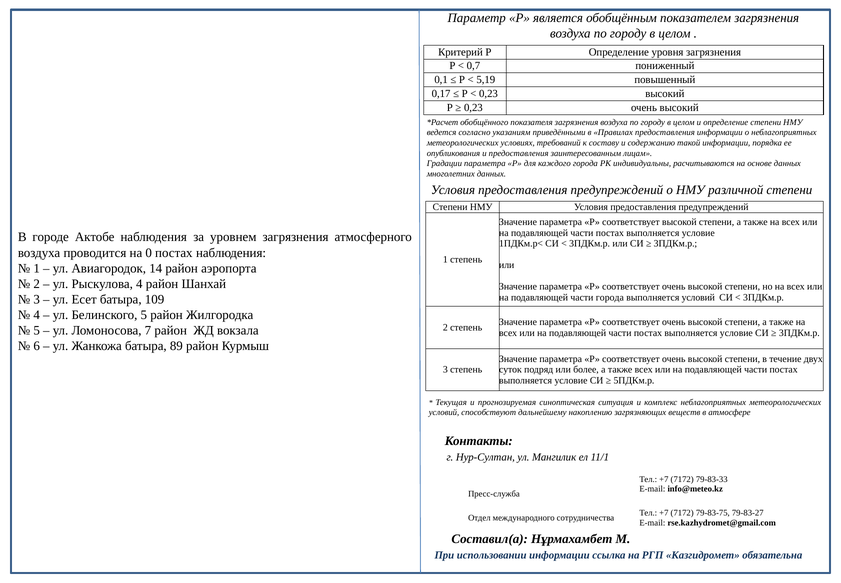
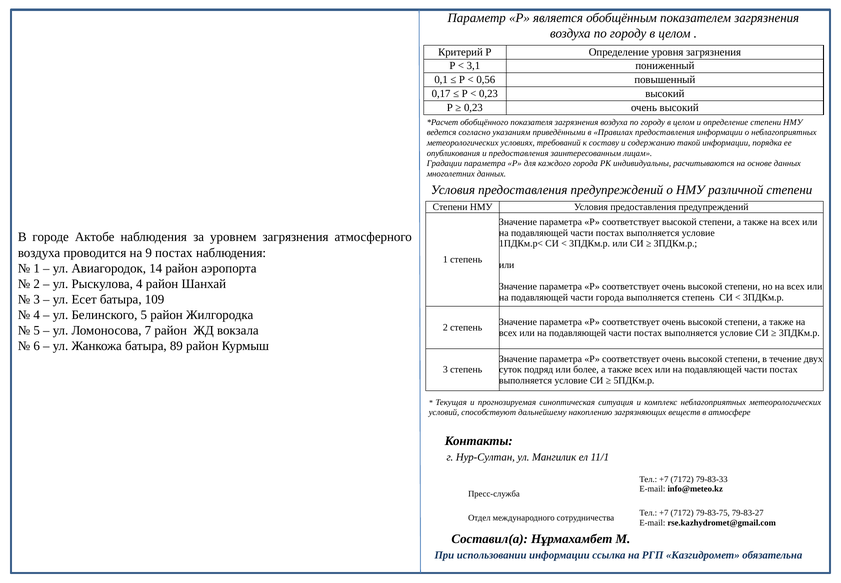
0,7: 0,7 -> 3,1
5,19: 5,19 -> 0,56
0: 0 -> 9
выполняется условий: условий -> степень
